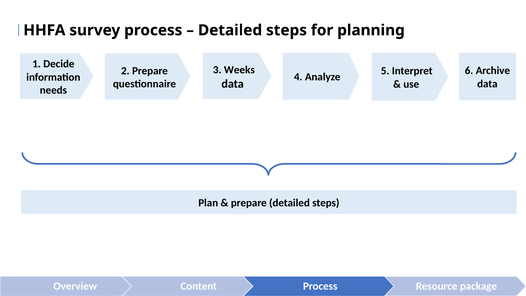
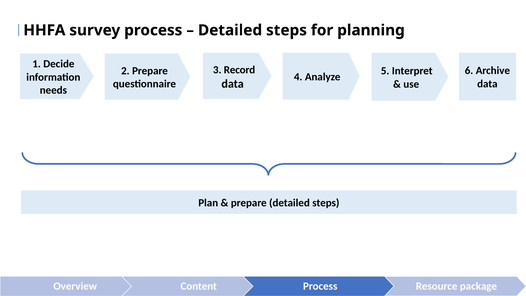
Weeks: Weeks -> Record
